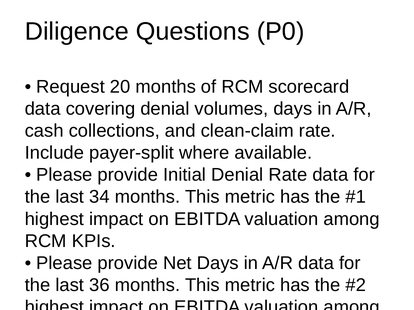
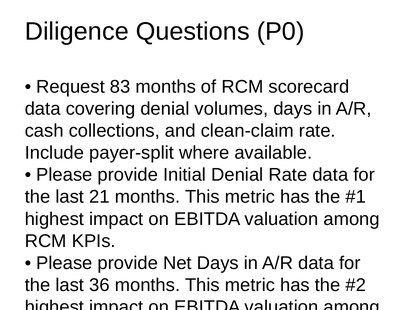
20: 20 -> 83
34: 34 -> 21
